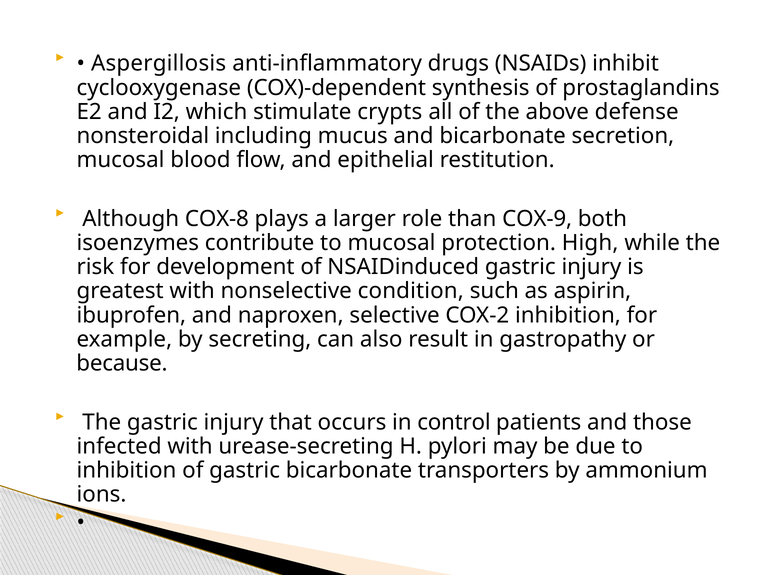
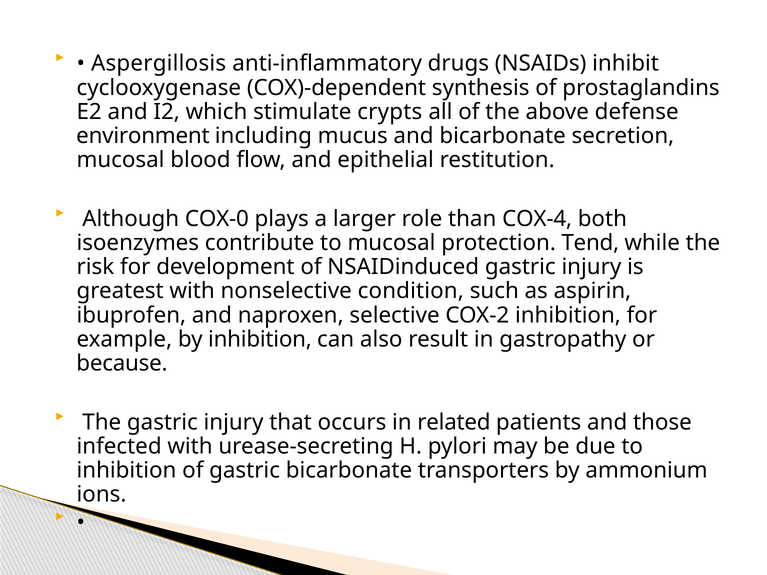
nonsteroidal: nonsteroidal -> environment
COX-8: COX-8 -> COX-0
COX-9: COX-9 -> COX-4
High: High -> Tend
by secreting: secreting -> inhibition
control: control -> related
